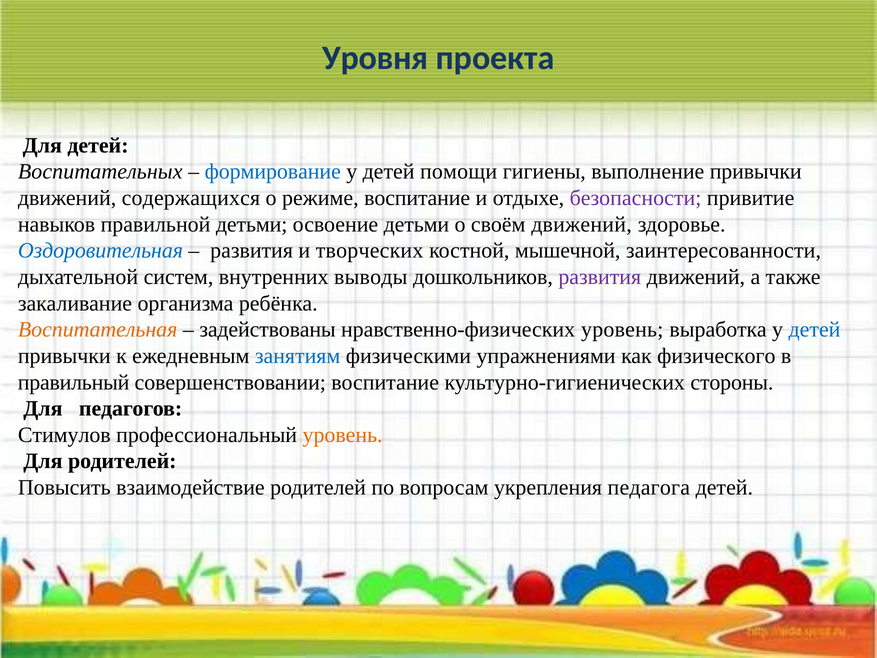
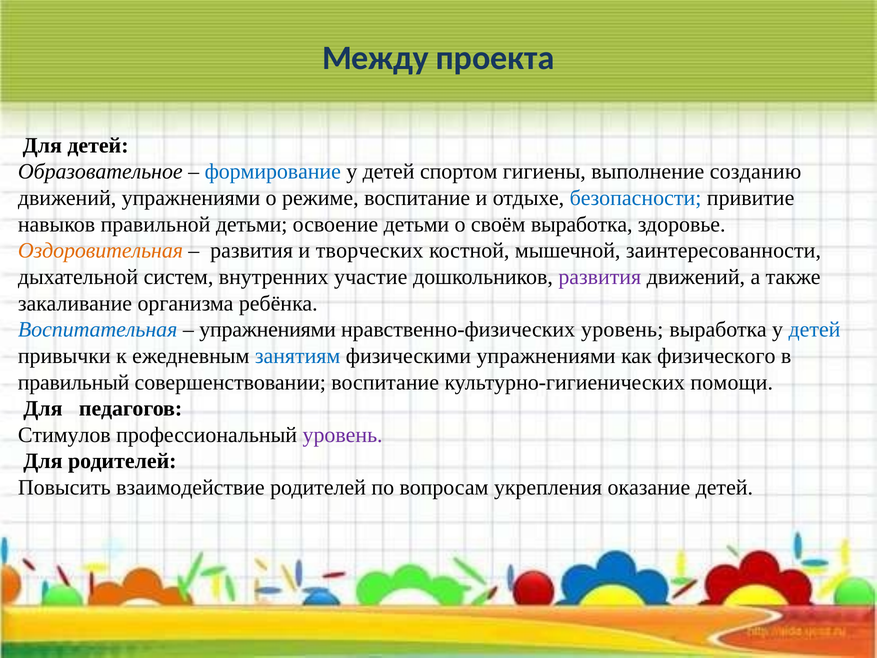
Уровня: Уровня -> Между
Воспитательных: Воспитательных -> Образовательное
помощи: помощи -> спортом
выполнение привычки: привычки -> созданию
движений содержащихся: содержащихся -> упражнениями
безопасности colour: purple -> blue
своём движений: движений -> выработка
Оздоровительная colour: blue -> orange
выводы: выводы -> участие
Воспитательная colour: orange -> blue
задействованы at (268, 330): задействованы -> упражнениями
стороны: стороны -> помощи
уровень at (343, 435) colour: orange -> purple
педагога: педагога -> оказание
